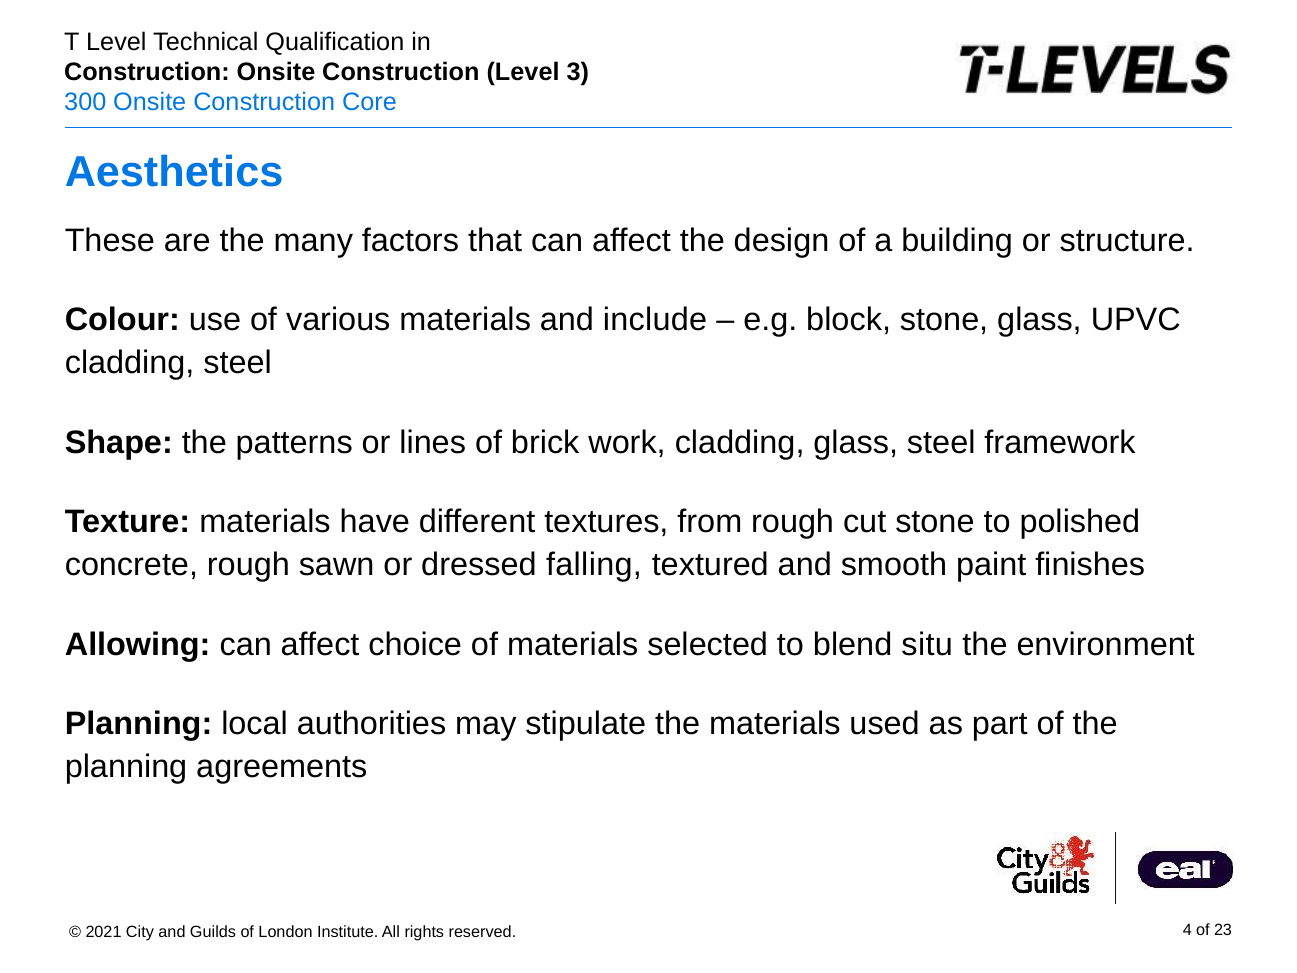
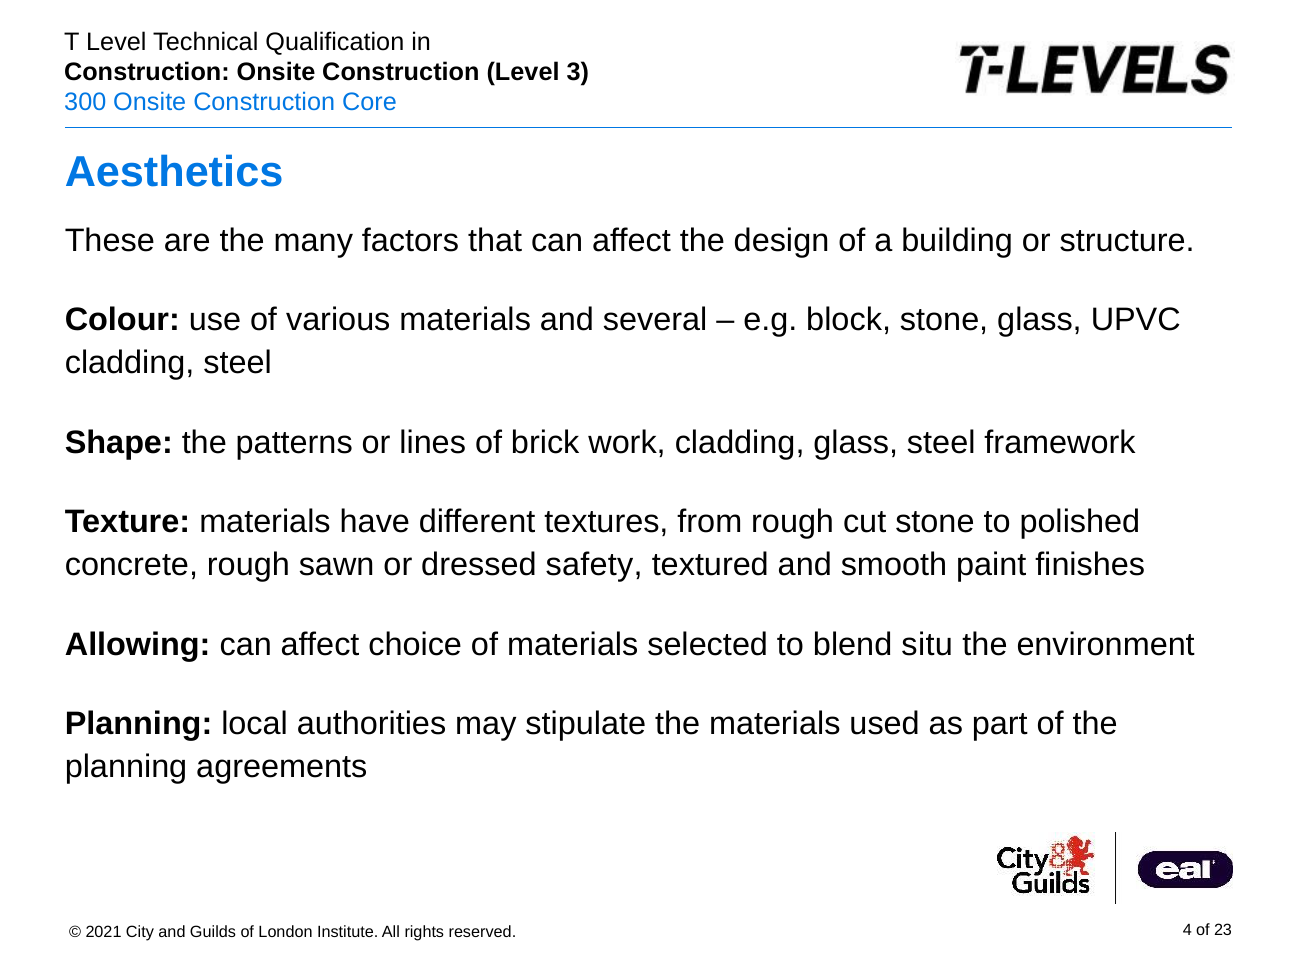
include: include -> several
falling: falling -> safety
